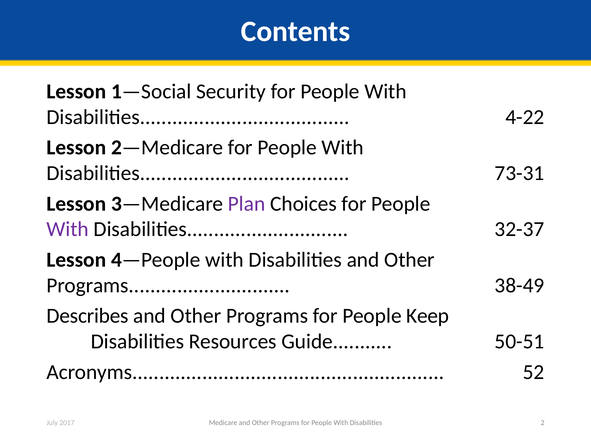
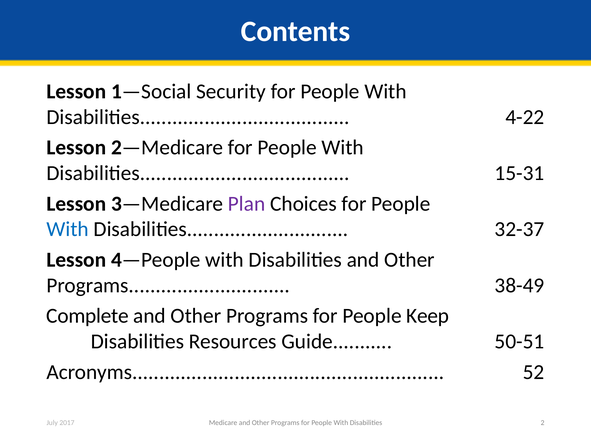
73-31: 73-31 -> 15-31
With at (68, 229) colour: purple -> blue
Describes: Describes -> Complete
